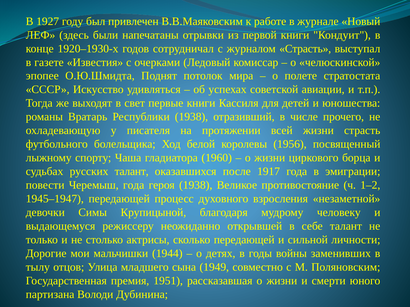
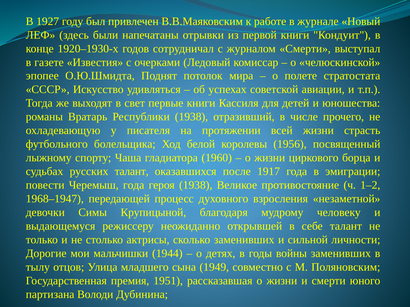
журналом Страсть: Страсть -> Смерти
1945–1947: 1945–1947 -> 1968–1947
сколько передающей: передающей -> заменивших
